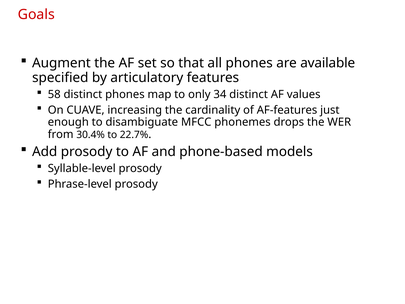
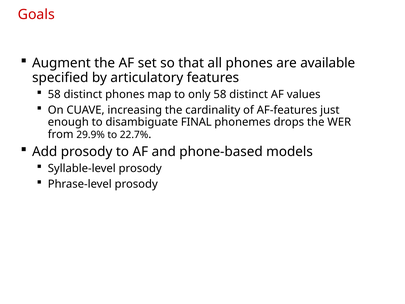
only 34: 34 -> 58
MFCC: MFCC -> FINAL
30.4%: 30.4% -> 29.9%
